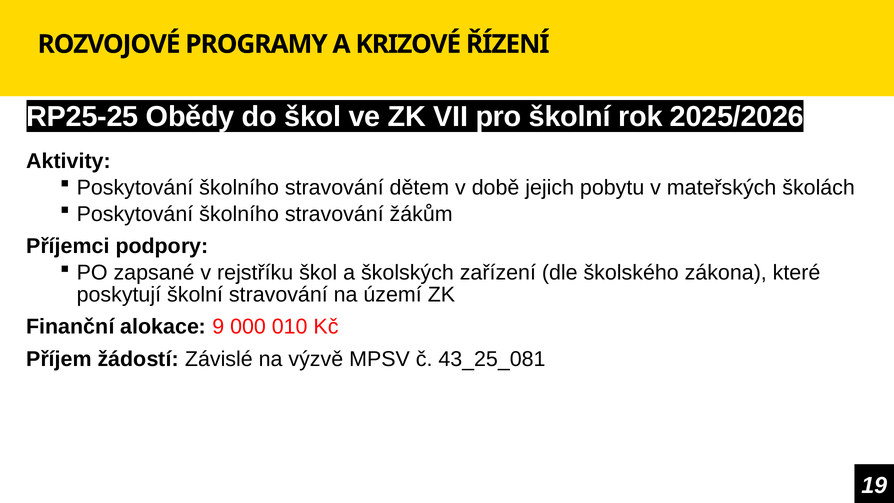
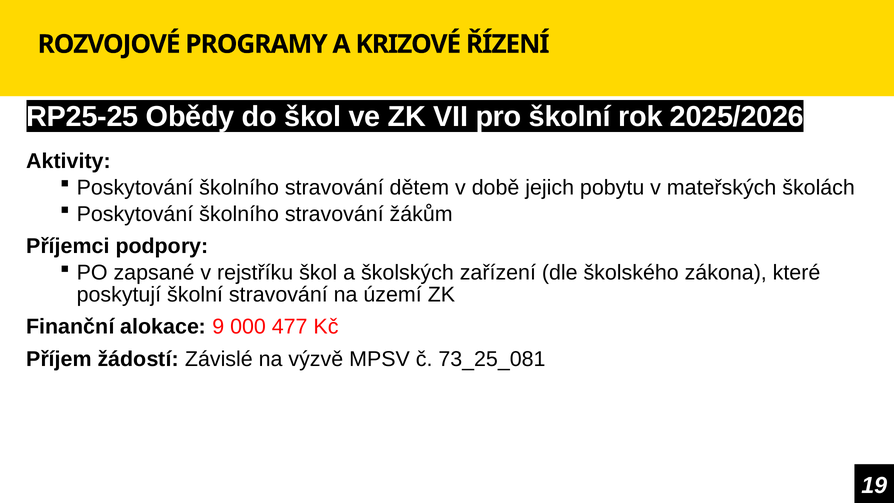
010: 010 -> 477
43_25_081: 43_25_081 -> 73_25_081
